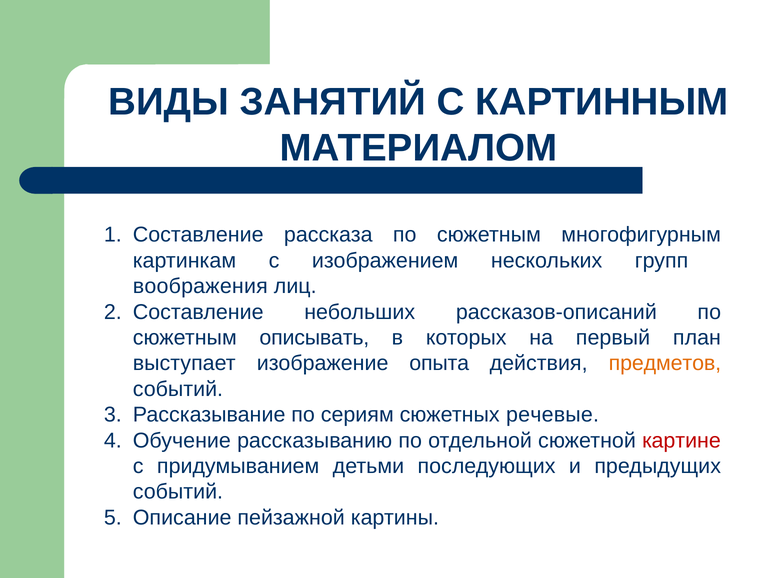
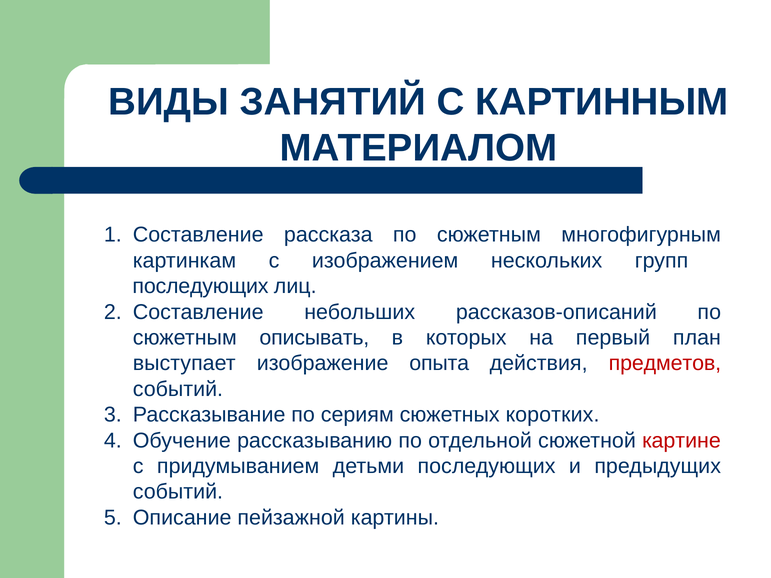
воображения at (200, 286): воображения -> последующих
предметов colour: orange -> red
речевые: речевые -> коротких
